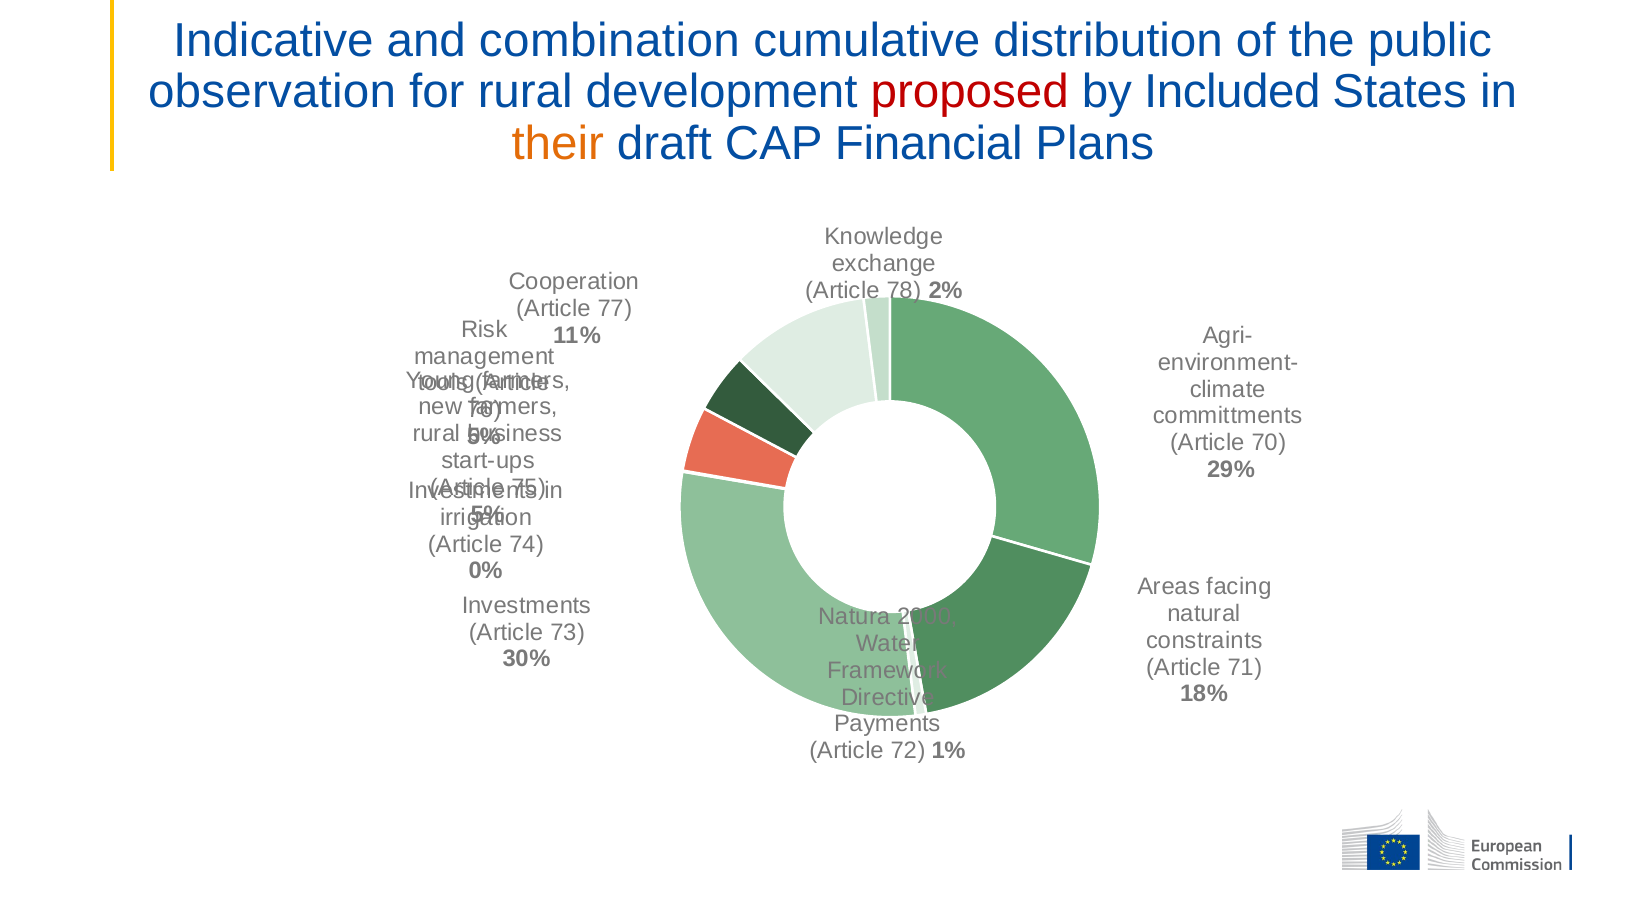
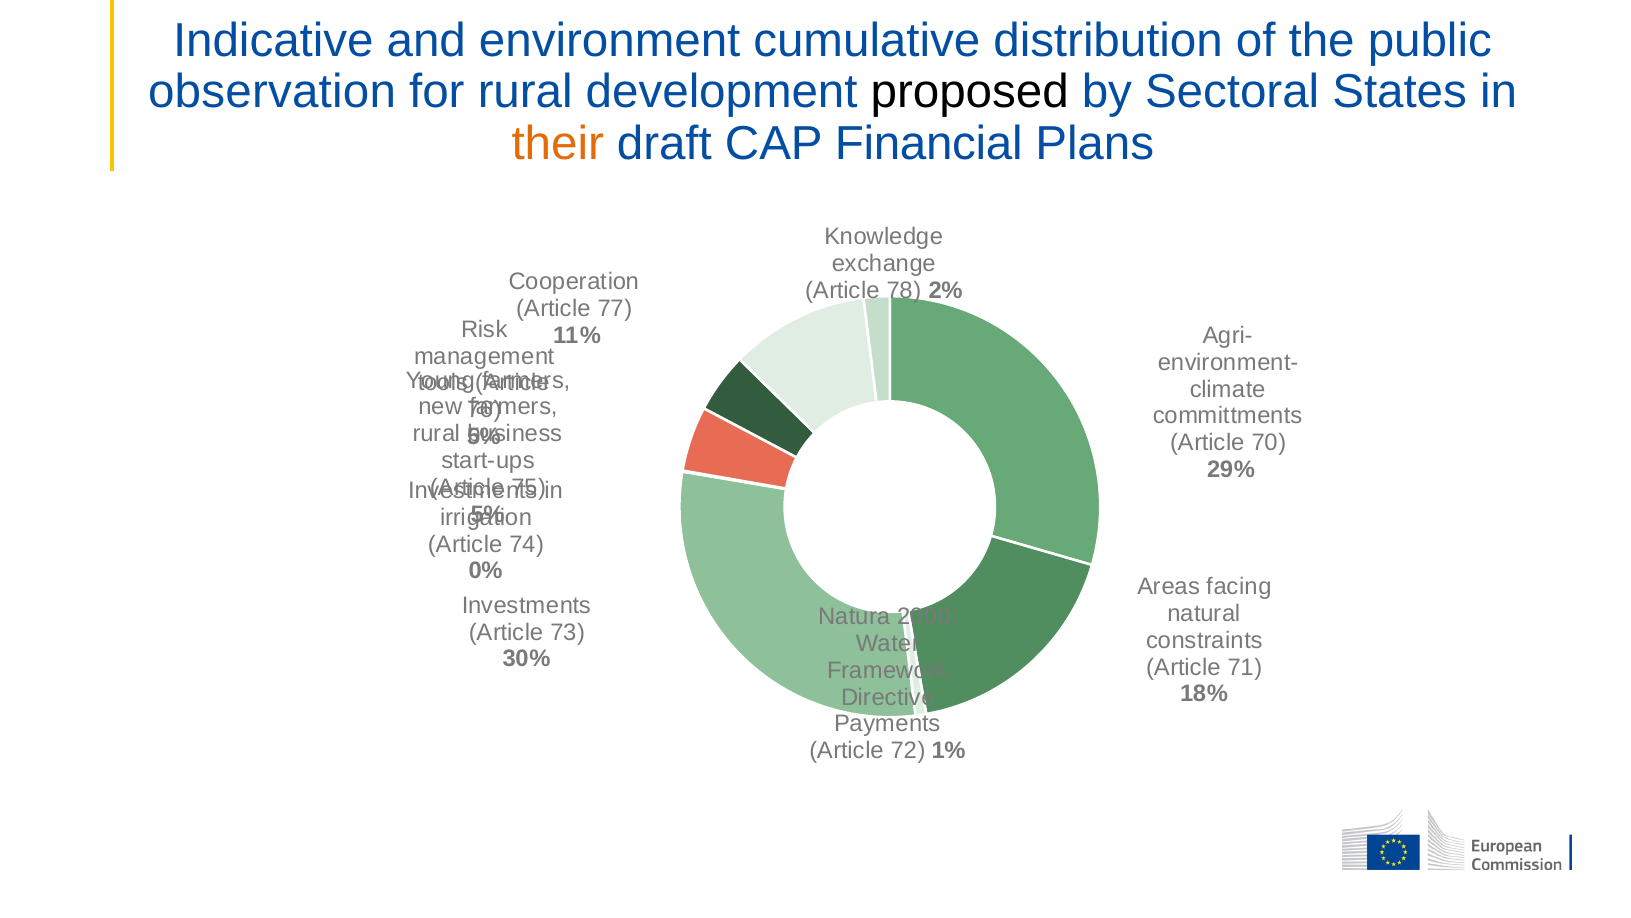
combination: combination -> environment
proposed colour: red -> black
Included: Included -> Sectoral
